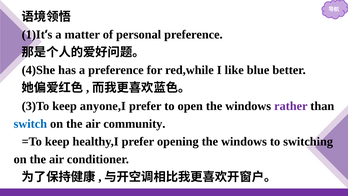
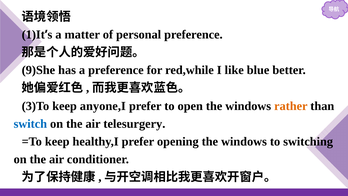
4)She: 4)She -> 9)She
rather colour: purple -> orange
community: community -> telesurgery
